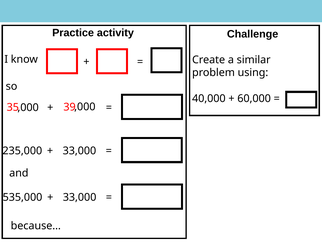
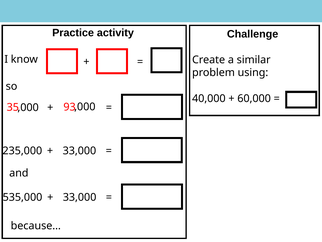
39: 39 -> 93
